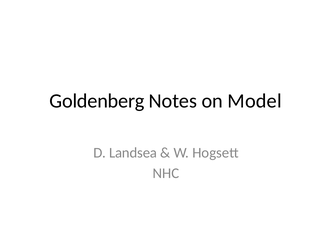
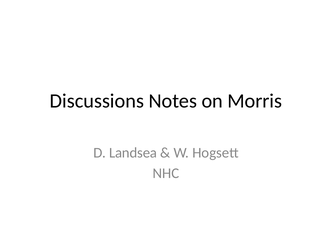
Goldenberg: Goldenberg -> Discussions
Model: Model -> Morris
